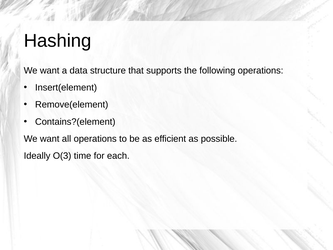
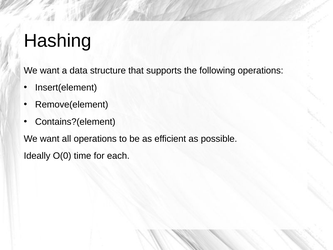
O(3: O(3 -> O(0
